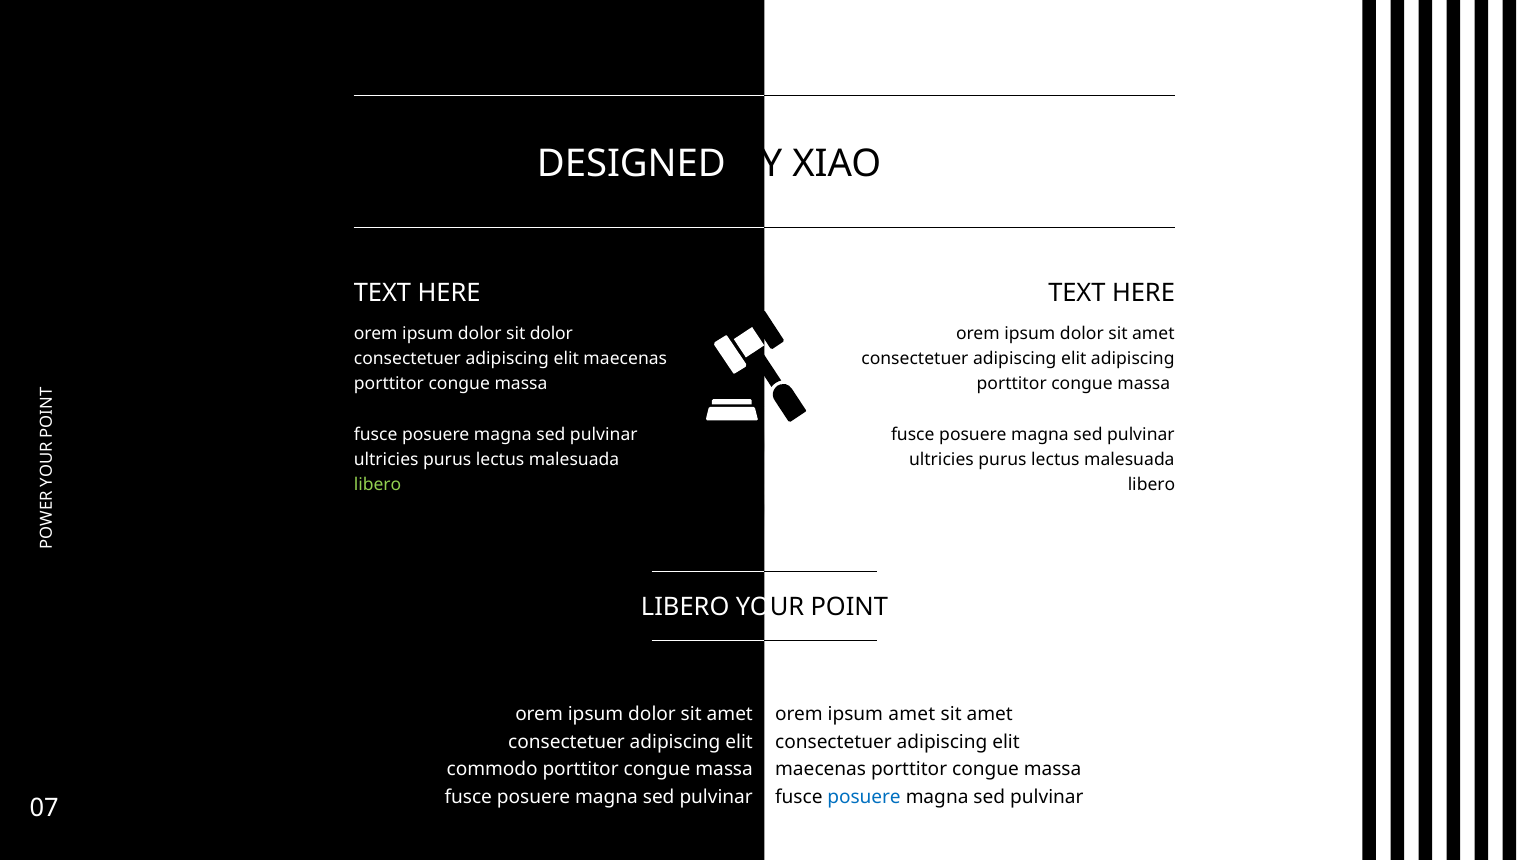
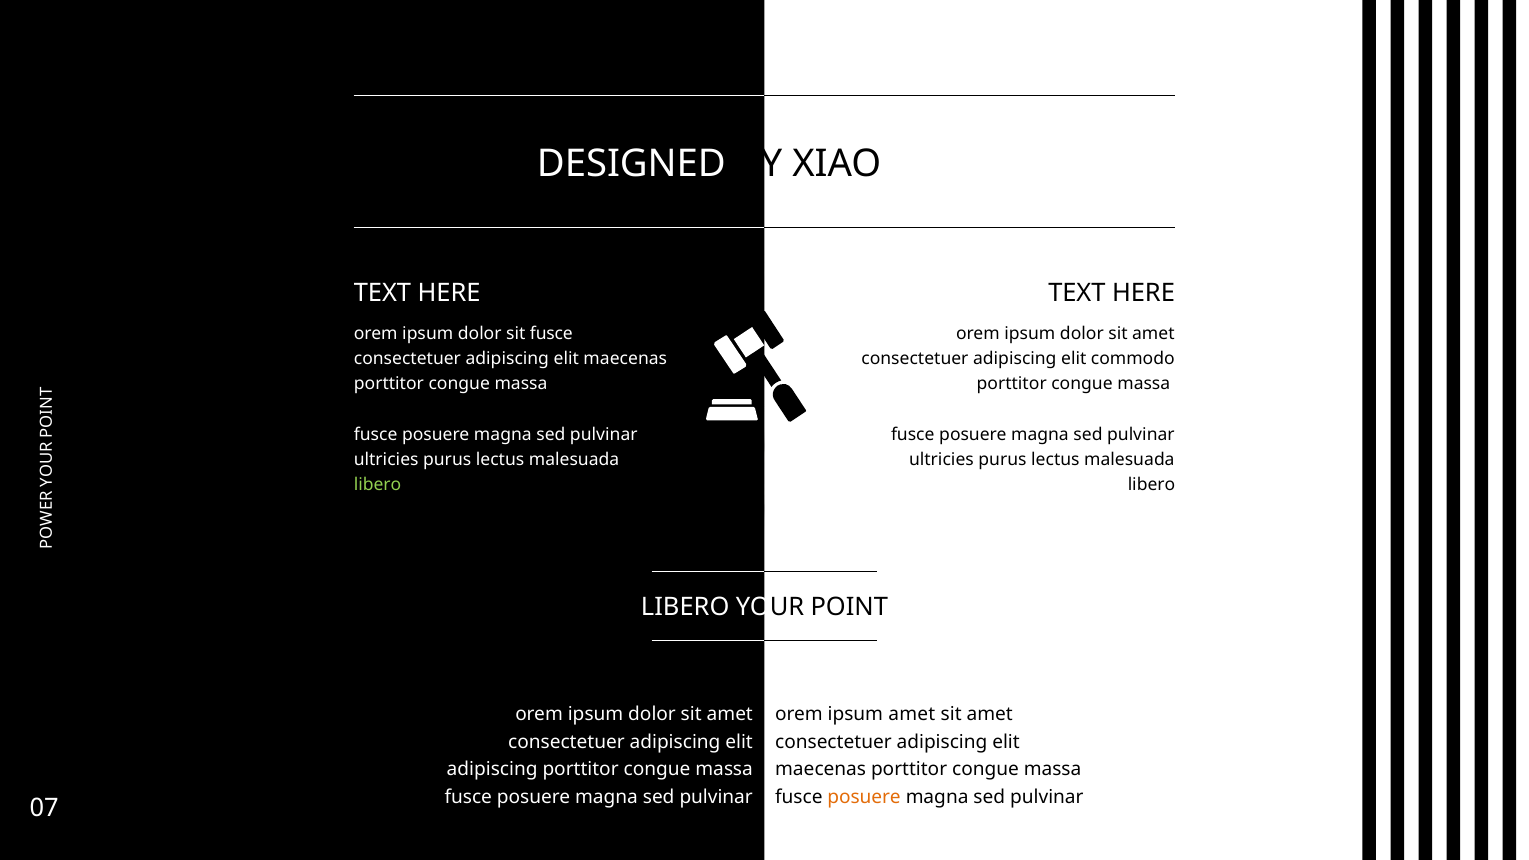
sit dolor: dolor -> fusce
elit adipiscing: adipiscing -> commodo
commodo at (492, 769): commodo -> adipiscing
posuere at (864, 797) colour: blue -> orange
